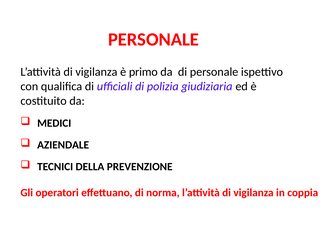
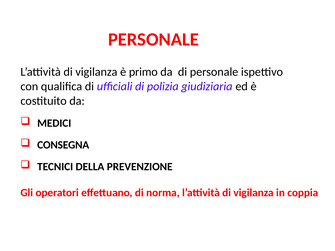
AZIENDALE: AZIENDALE -> CONSEGNA
